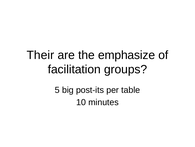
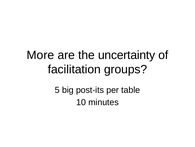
Their: Their -> More
emphasize: emphasize -> uncertainty
